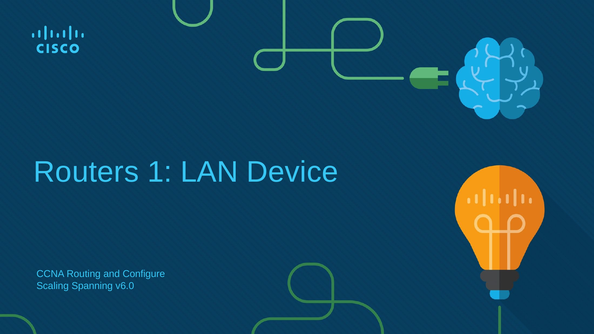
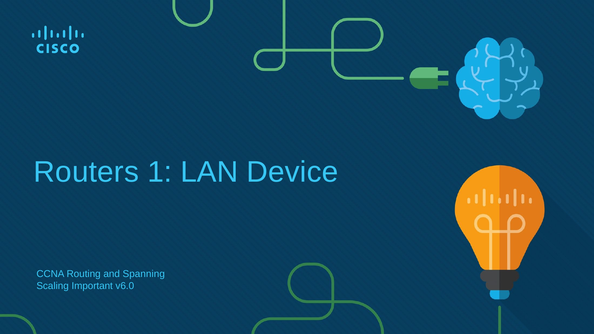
Configure: Configure -> Spanning
Spanning: Spanning -> Important
